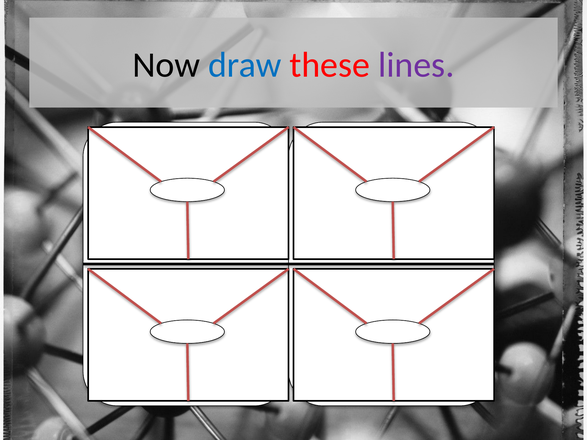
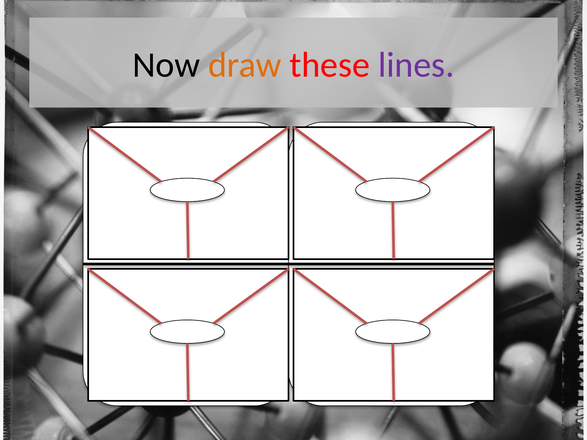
draw colour: blue -> orange
